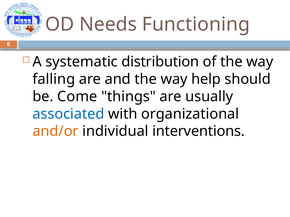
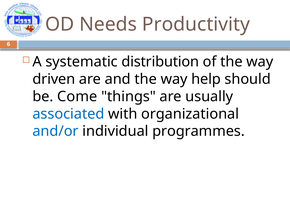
Functioning: Functioning -> Productivity
falling: falling -> driven
and/or colour: orange -> blue
interventions: interventions -> programmes
